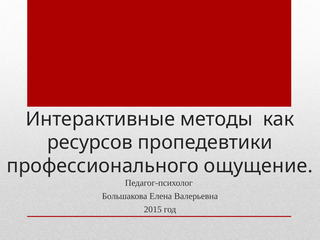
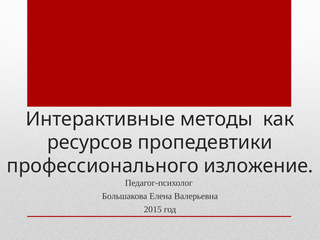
ощущение: ощущение -> изложение
